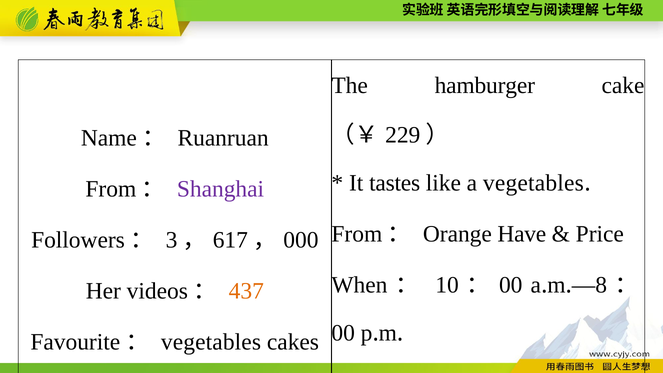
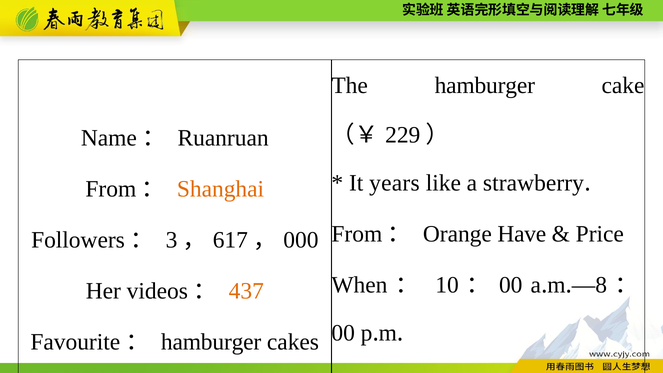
tastes: tastes -> years
a vegetables: vegetables -> strawberry
Shanghai colour: purple -> orange
vegetables at (211, 342): vegetables -> hamburger
